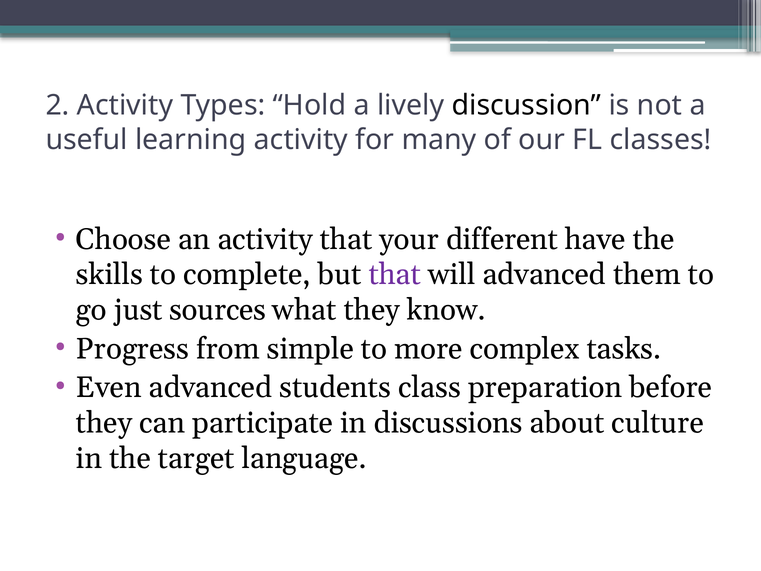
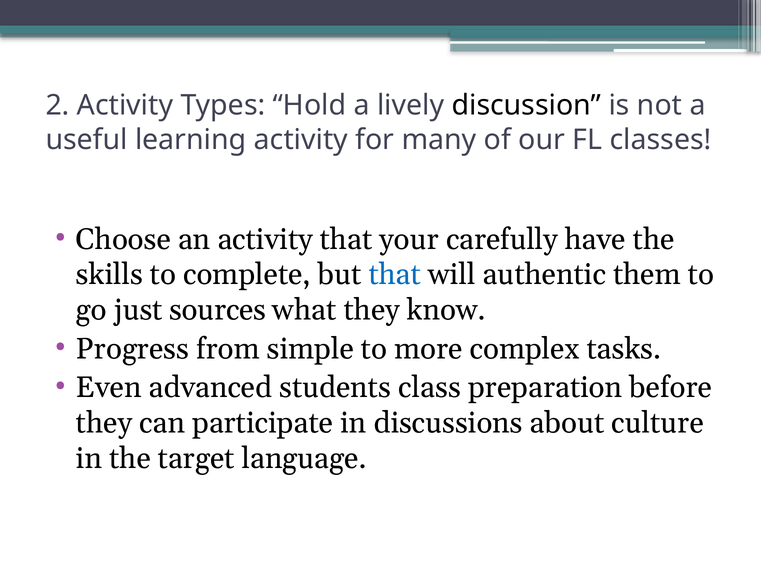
different: different -> carefully
that at (395, 275) colour: purple -> blue
will advanced: advanced -> authentic
